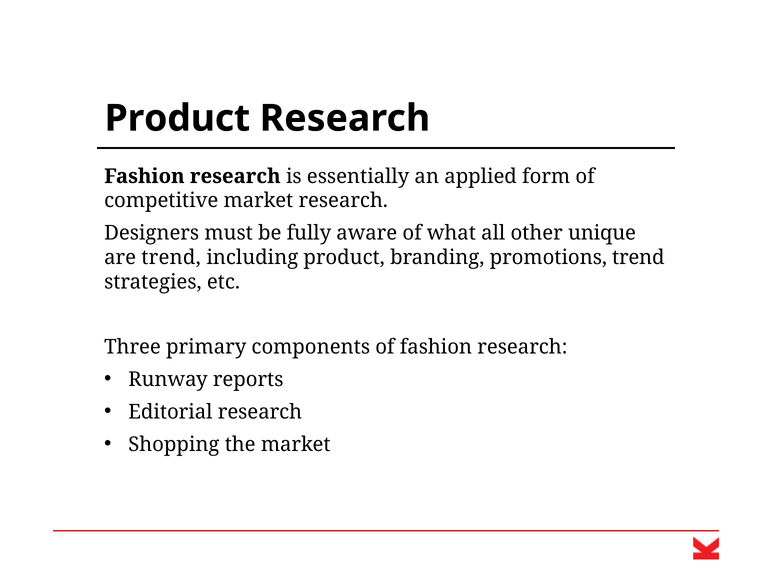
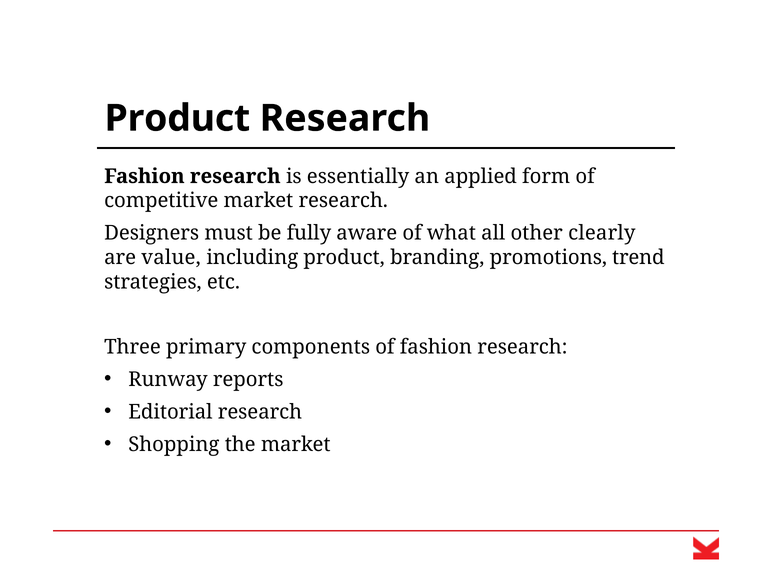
unique: unique -> clearly
are trend: trend -> value
